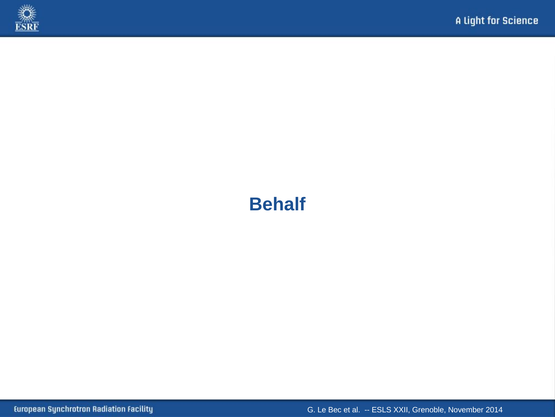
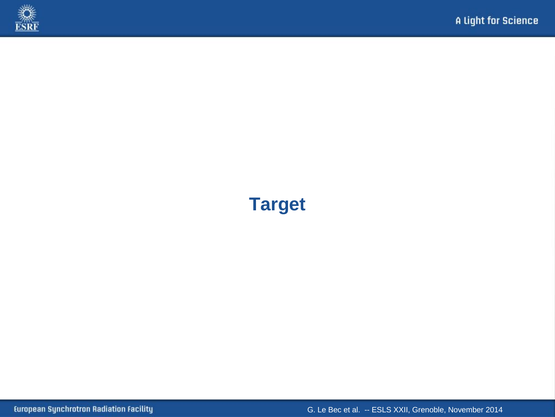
Behalf: Behalf -> Target
